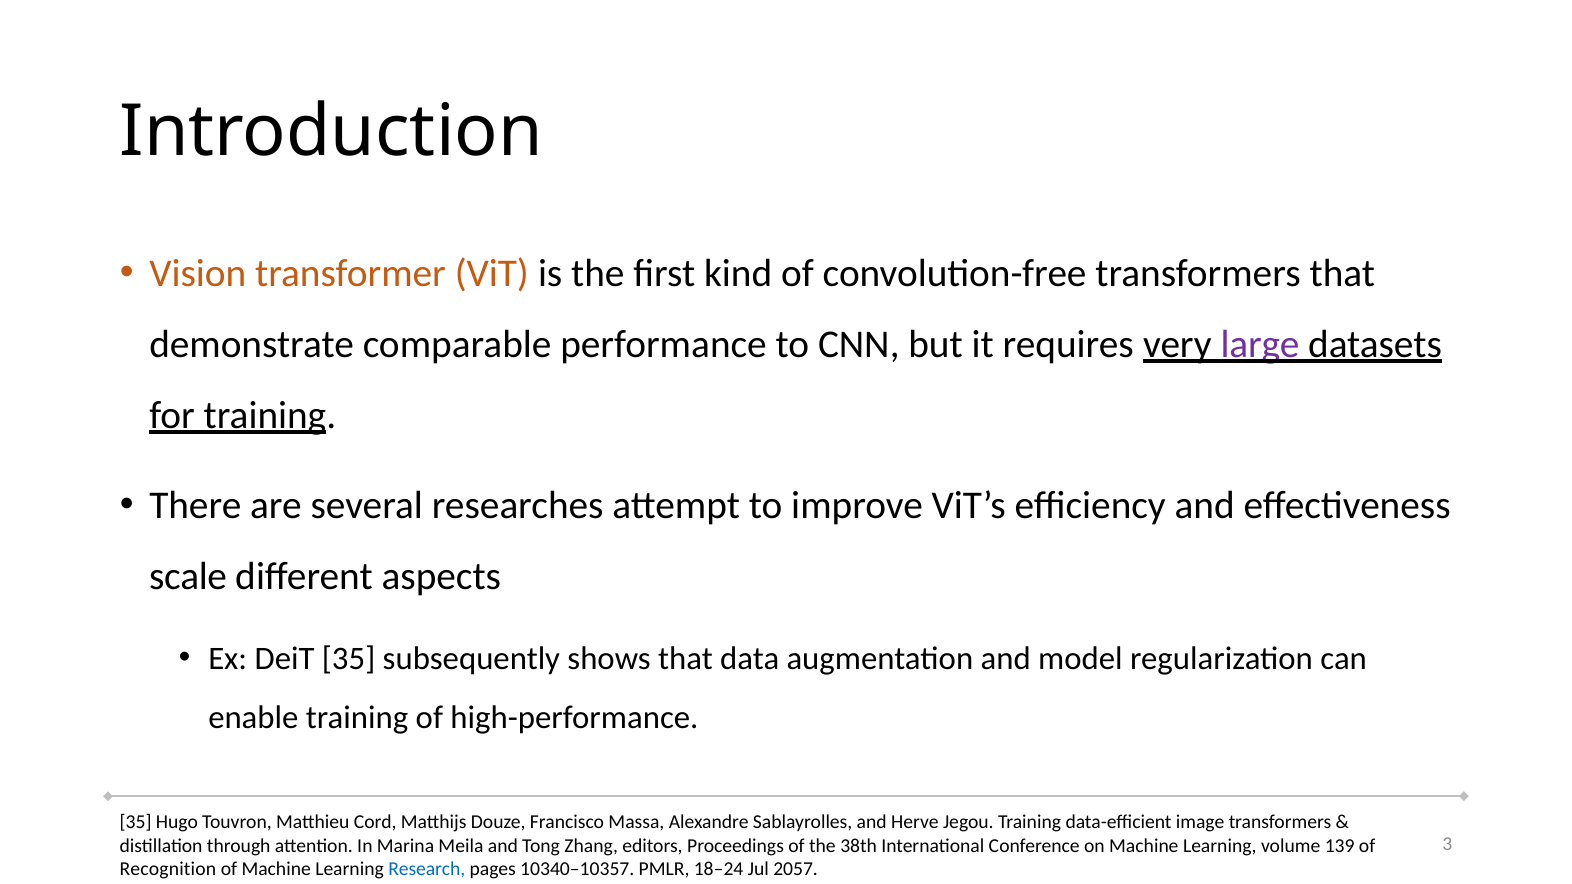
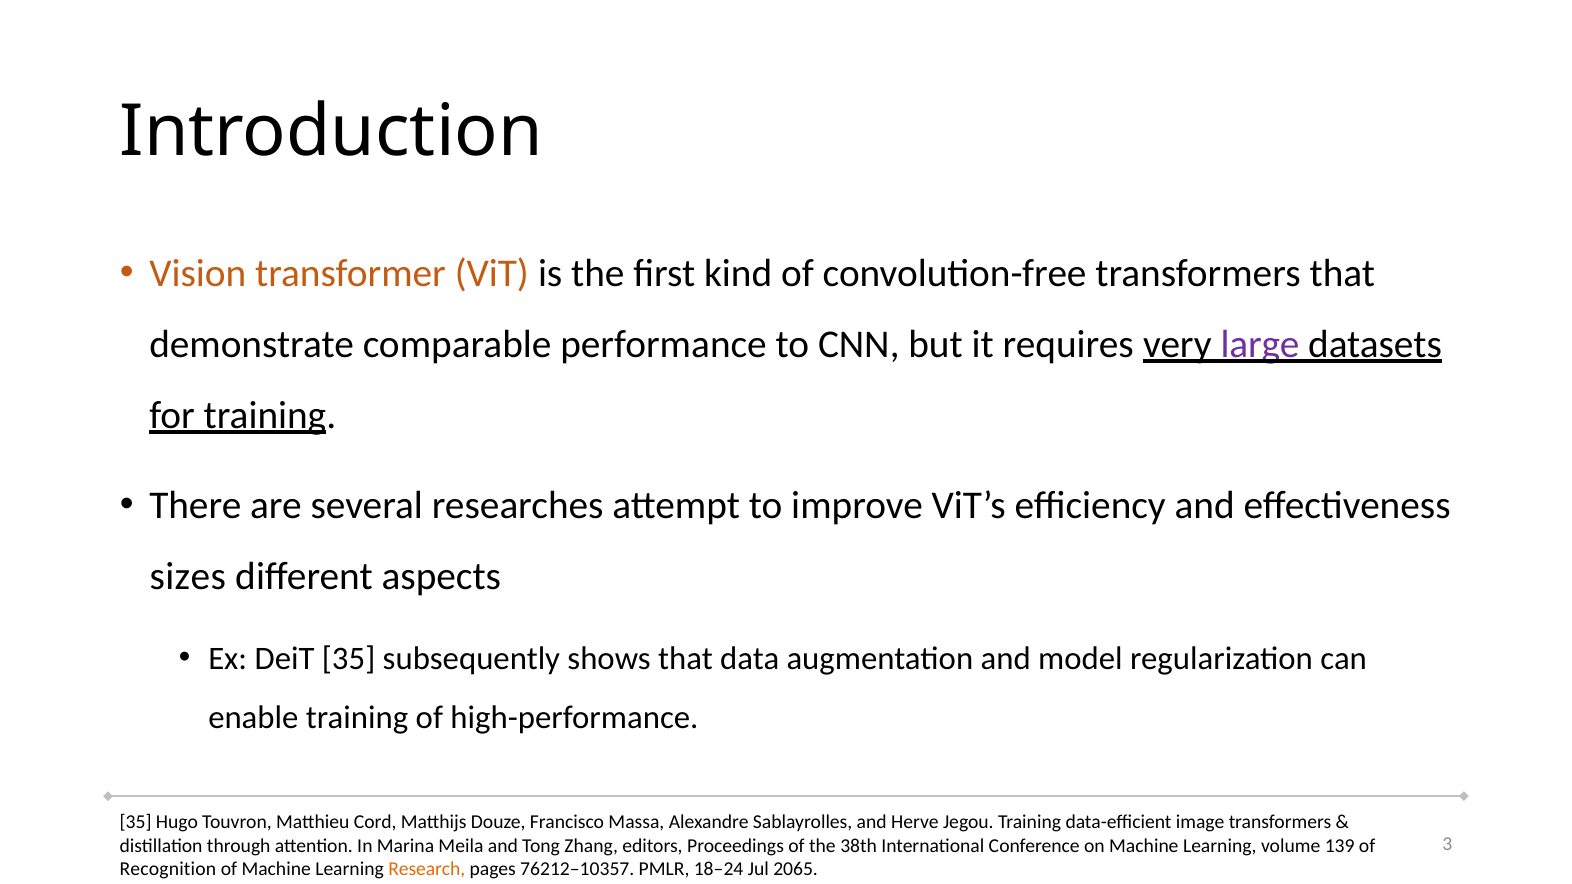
scale: scale -> sizes
Research colour: blue -> orange
10340–10357: 10340–10357 -> 76212–10357
2057: 2057 -> 2065
